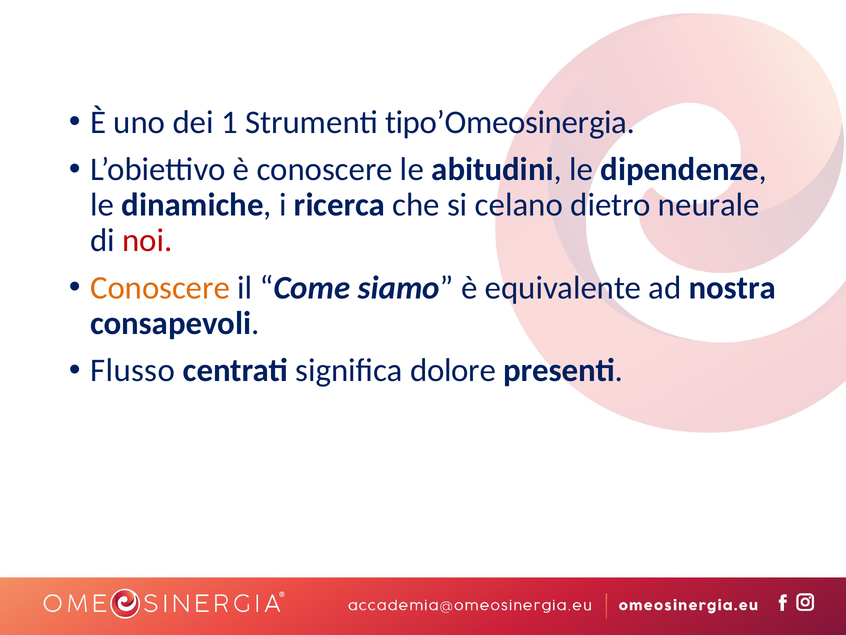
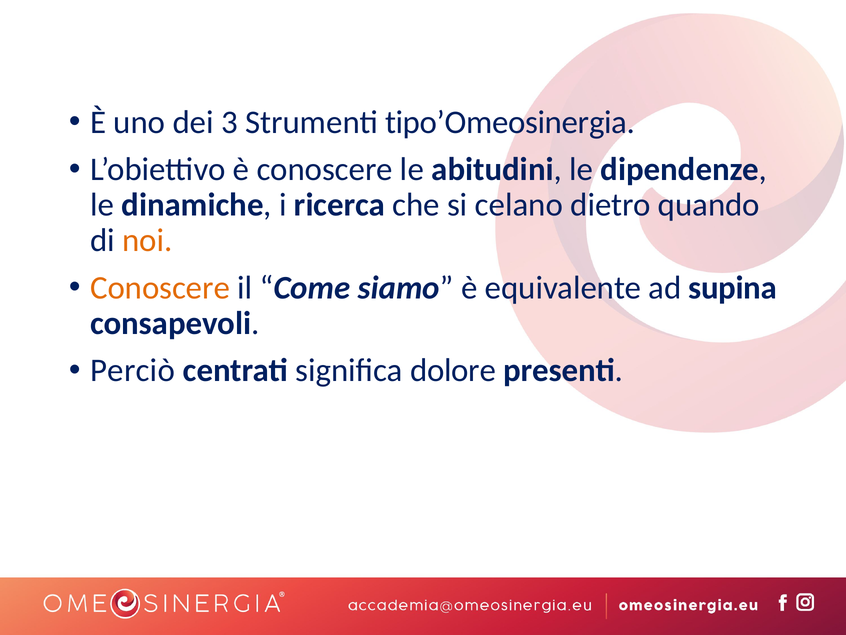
1: 1 -> 3
neurale: neurale -> quando
noi colour: red -> orange
nostra: nostra -> supina
Flusso: Flusso -> Perciò
